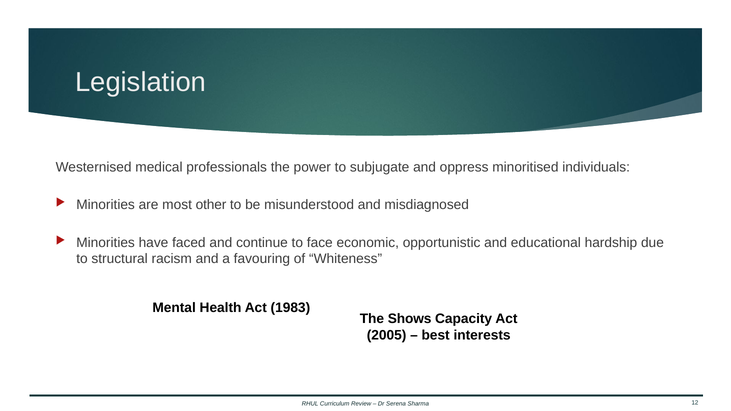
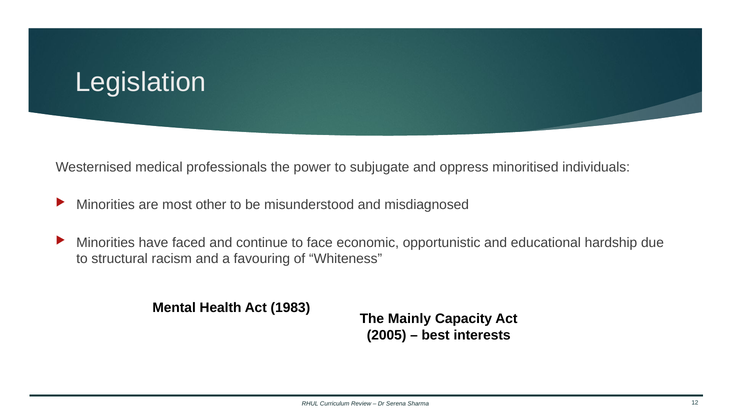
Shows: Shows -> Mainly
